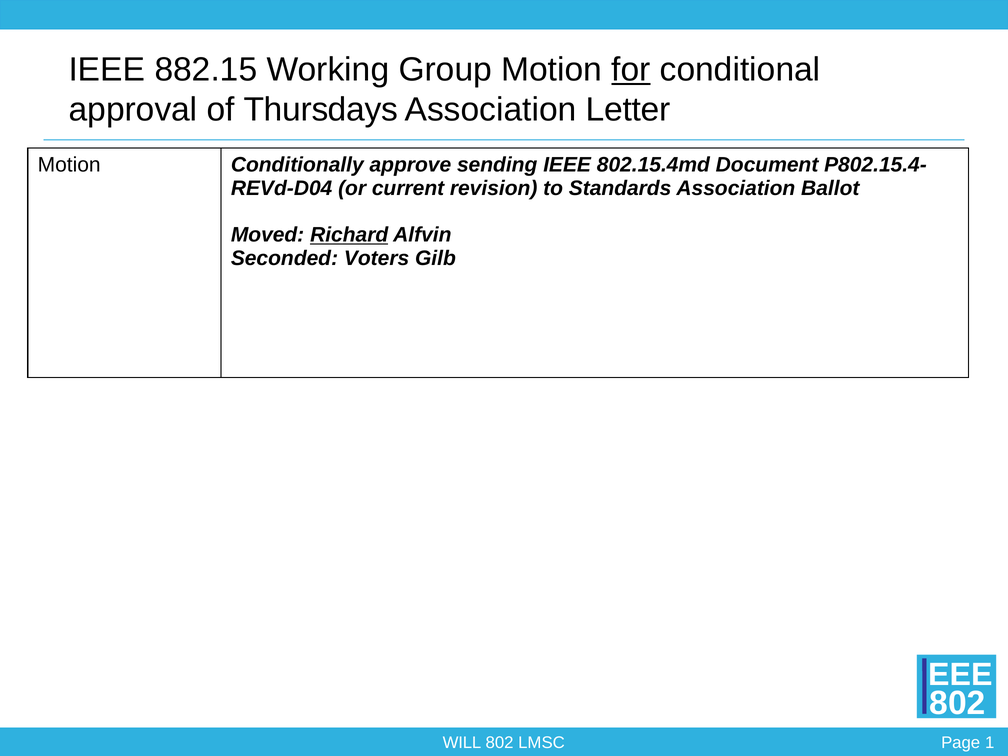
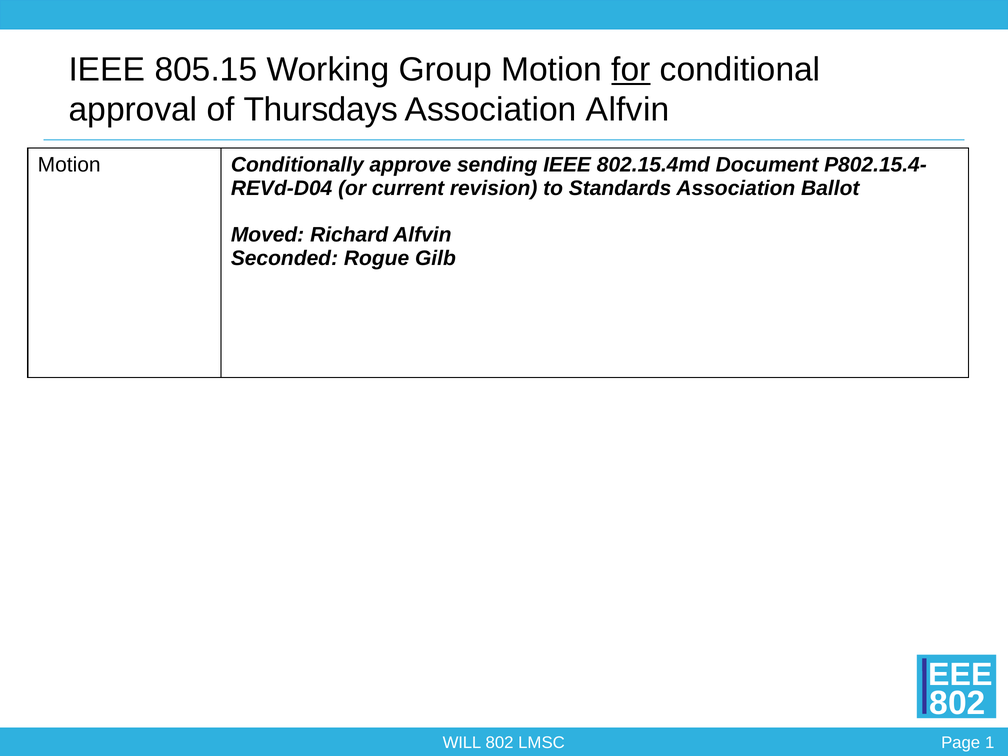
882.15: 882.15 -> 805.15
Association Letter: Letter -> Alfvin
Richard underline: present -> none
Voters: Voters -> Rogue
